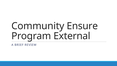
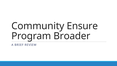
External: External -> Broader
